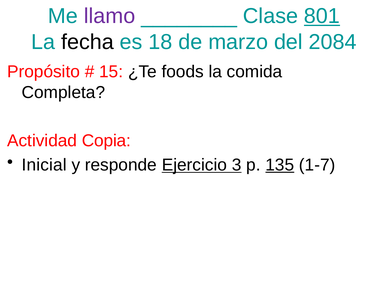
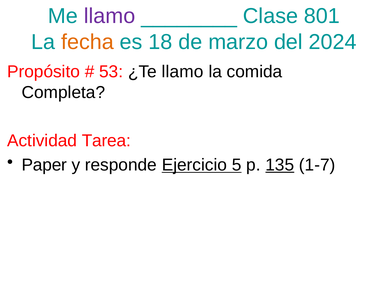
801 underline: present -> none
fecha colour: black -> orange
2084: 2084 -> 2024
15: 15 -> 53
¿Te foods: foods -> llamo
Copia: Copia -> Tarea
Inicial: Inicial -> Paper
3: 3 -> 5
